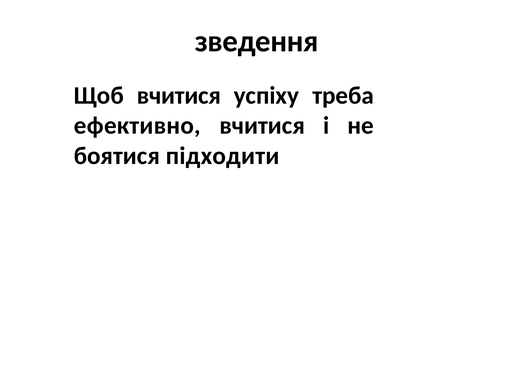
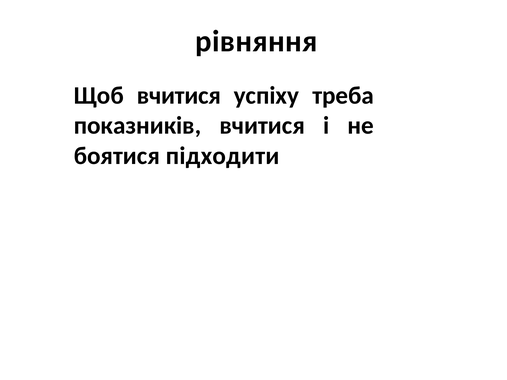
зведення: зведення -> рівняння
ефективно: ефективно -> показників
